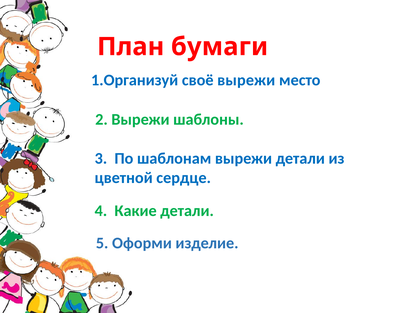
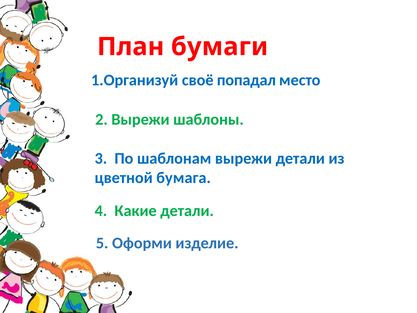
своё вырежи: вырежи -> попадал
сердце: сердце -> бумага
